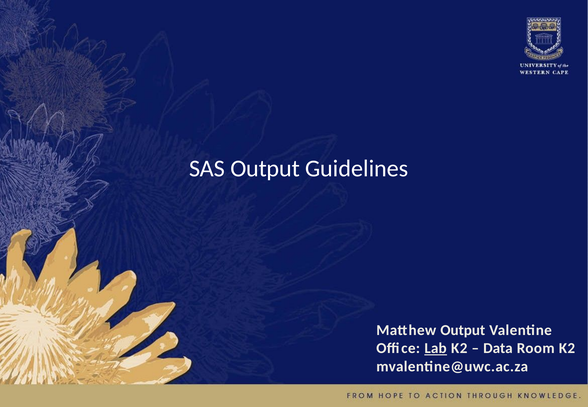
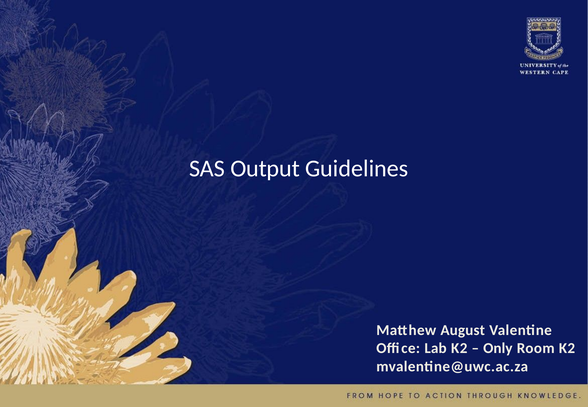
Matthew Output: Output -> August
Lab underline: present -> none
Data: Data -> Only
